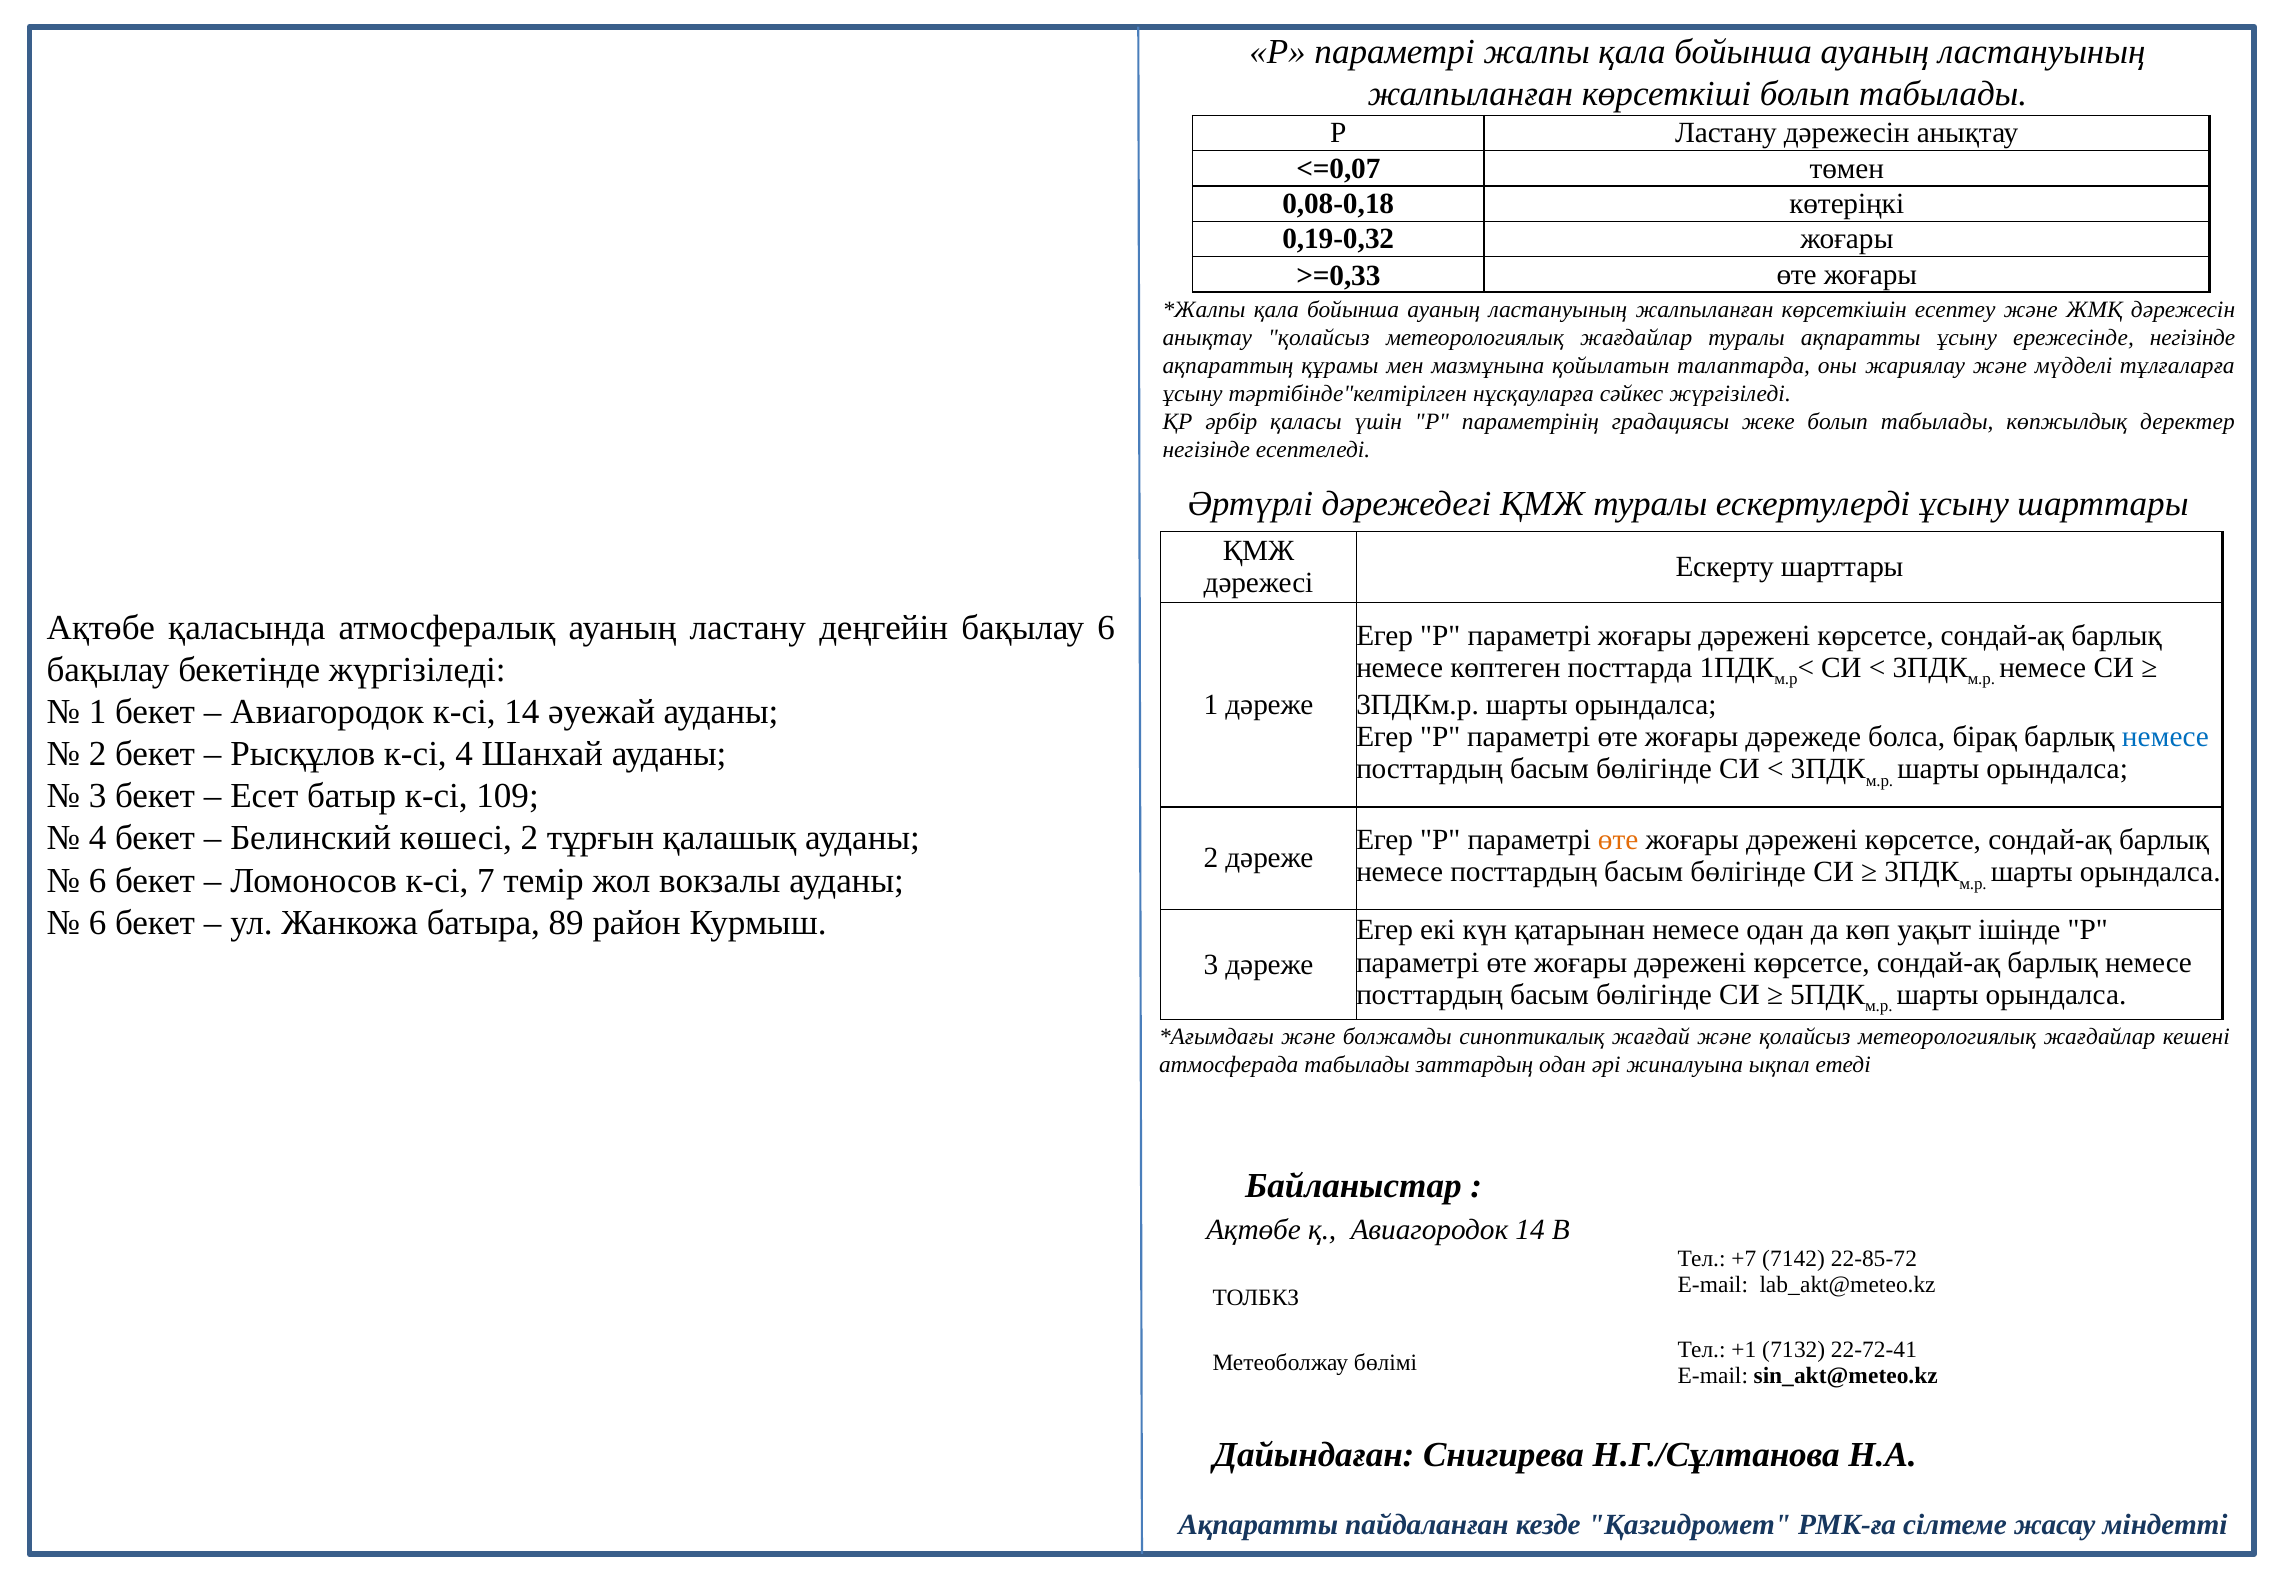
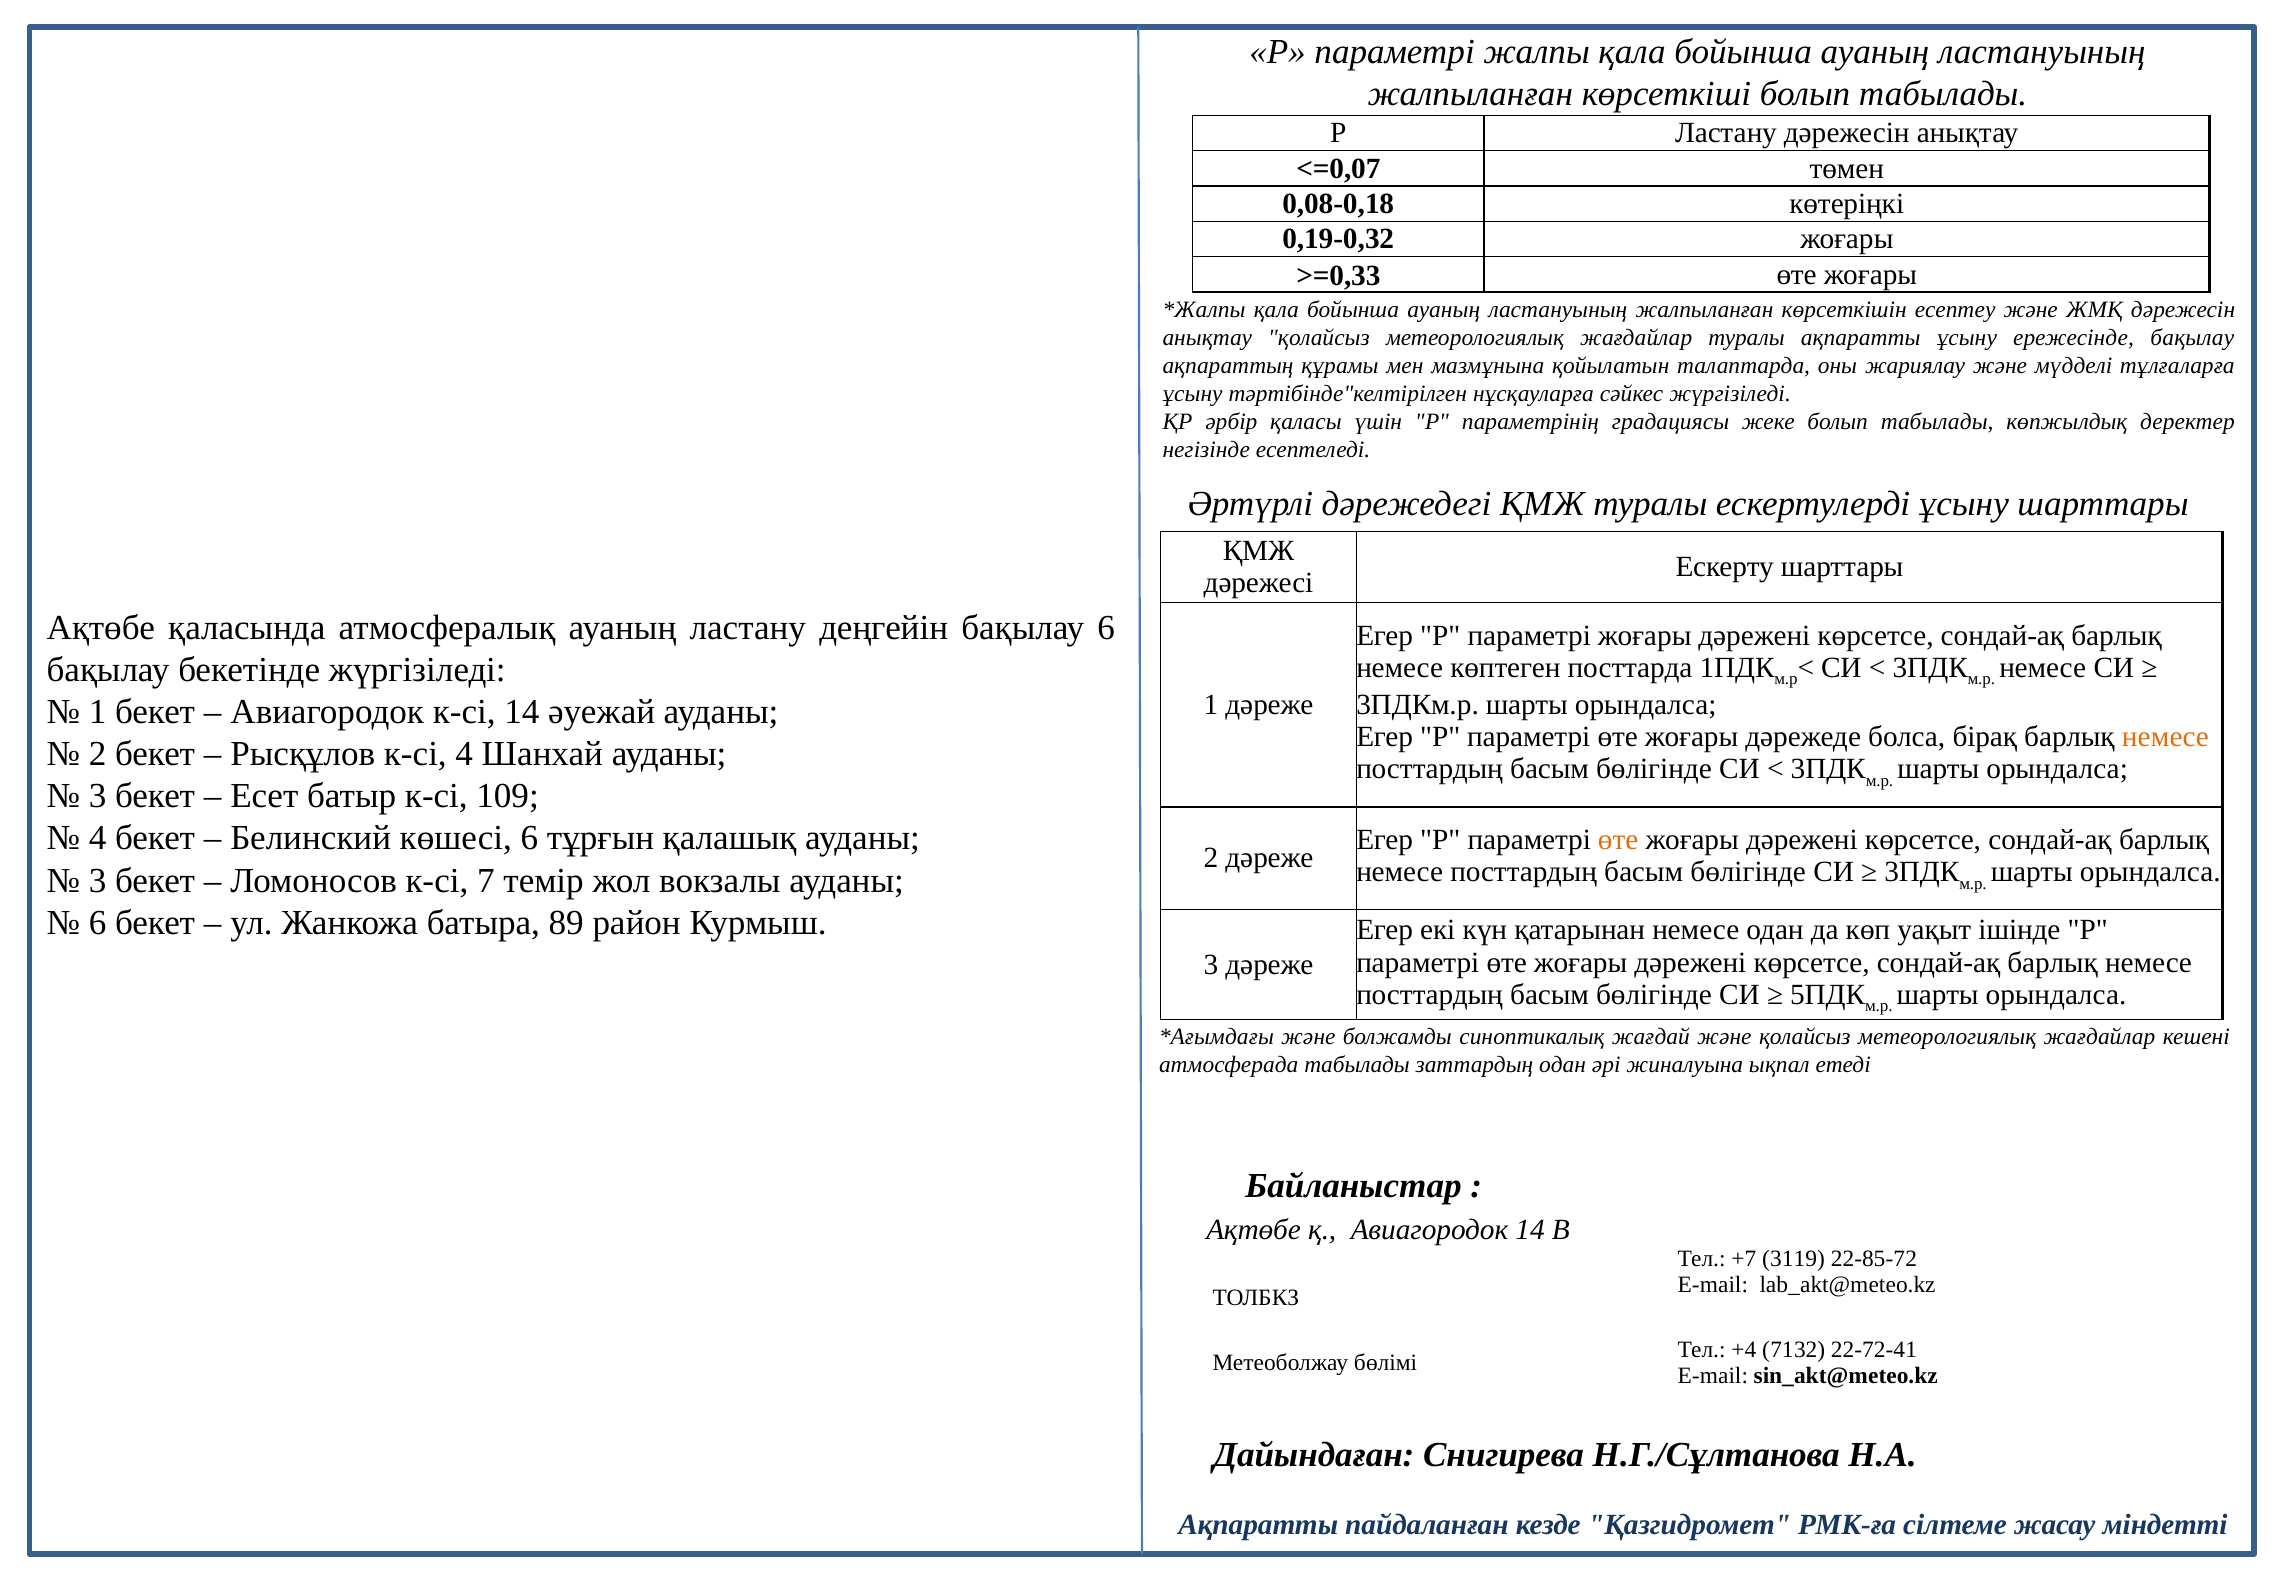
ережесінде негізінде: негізінде -> бақылау
немесе at (2165, 737) colour: blue -> orange
көшесі 2: 2 -> 6
6 at (98, 881): 6 -> 3
7142: 7142 -> 3119
+1: +1 -> +4
